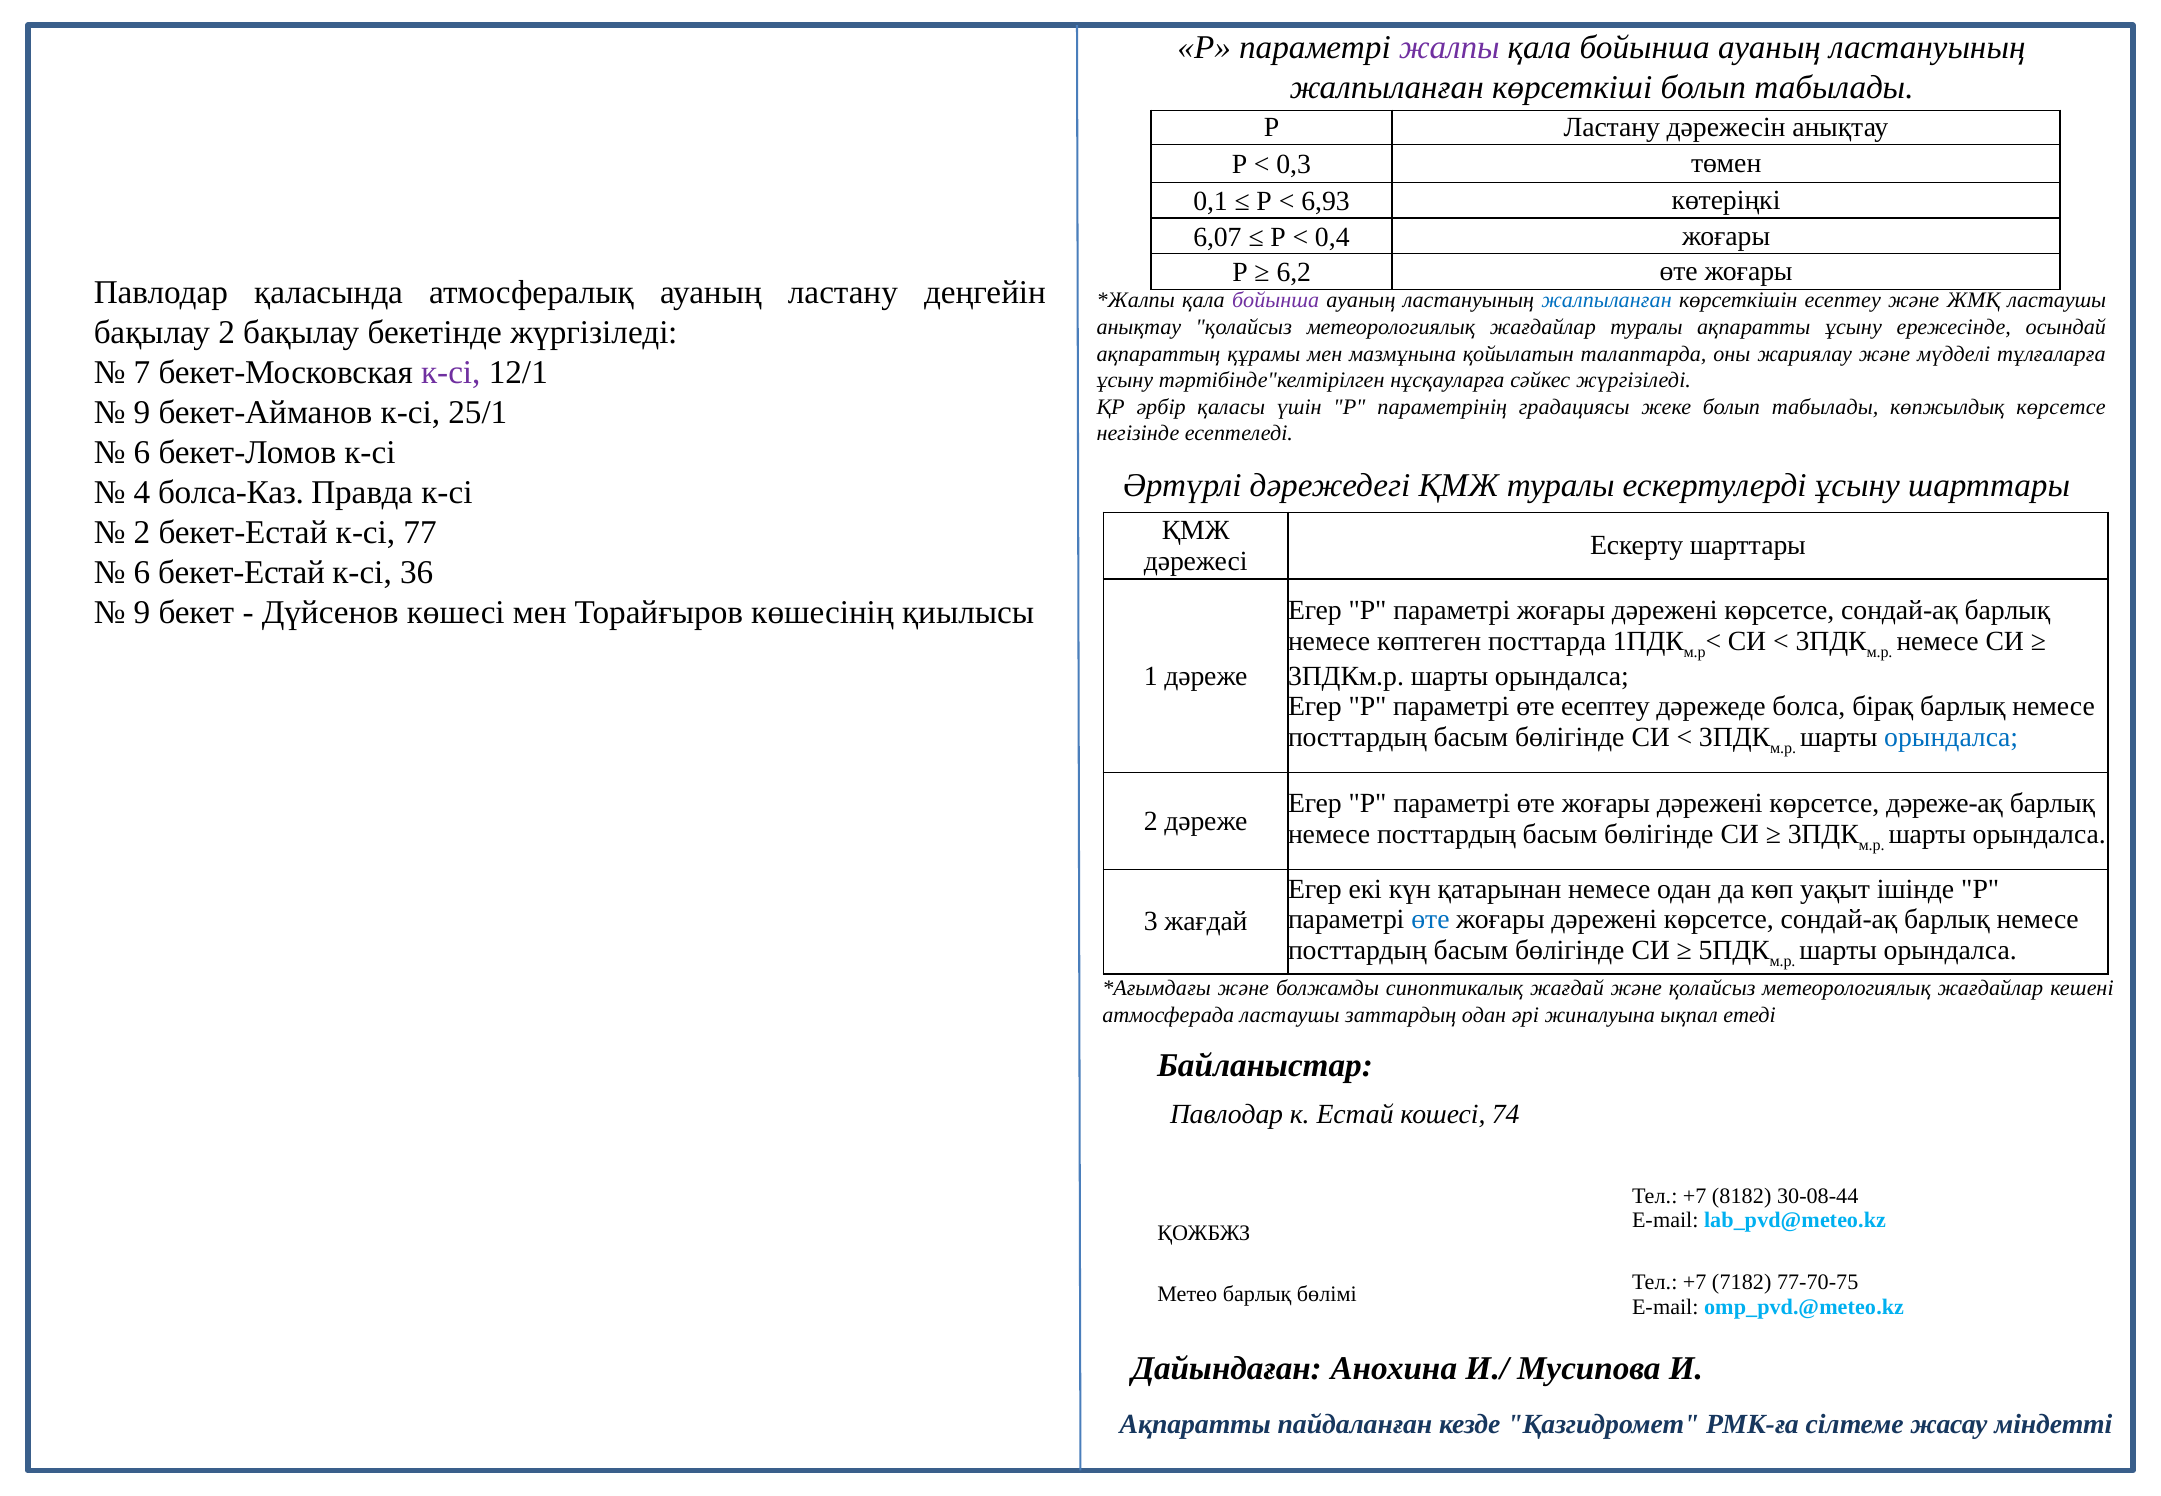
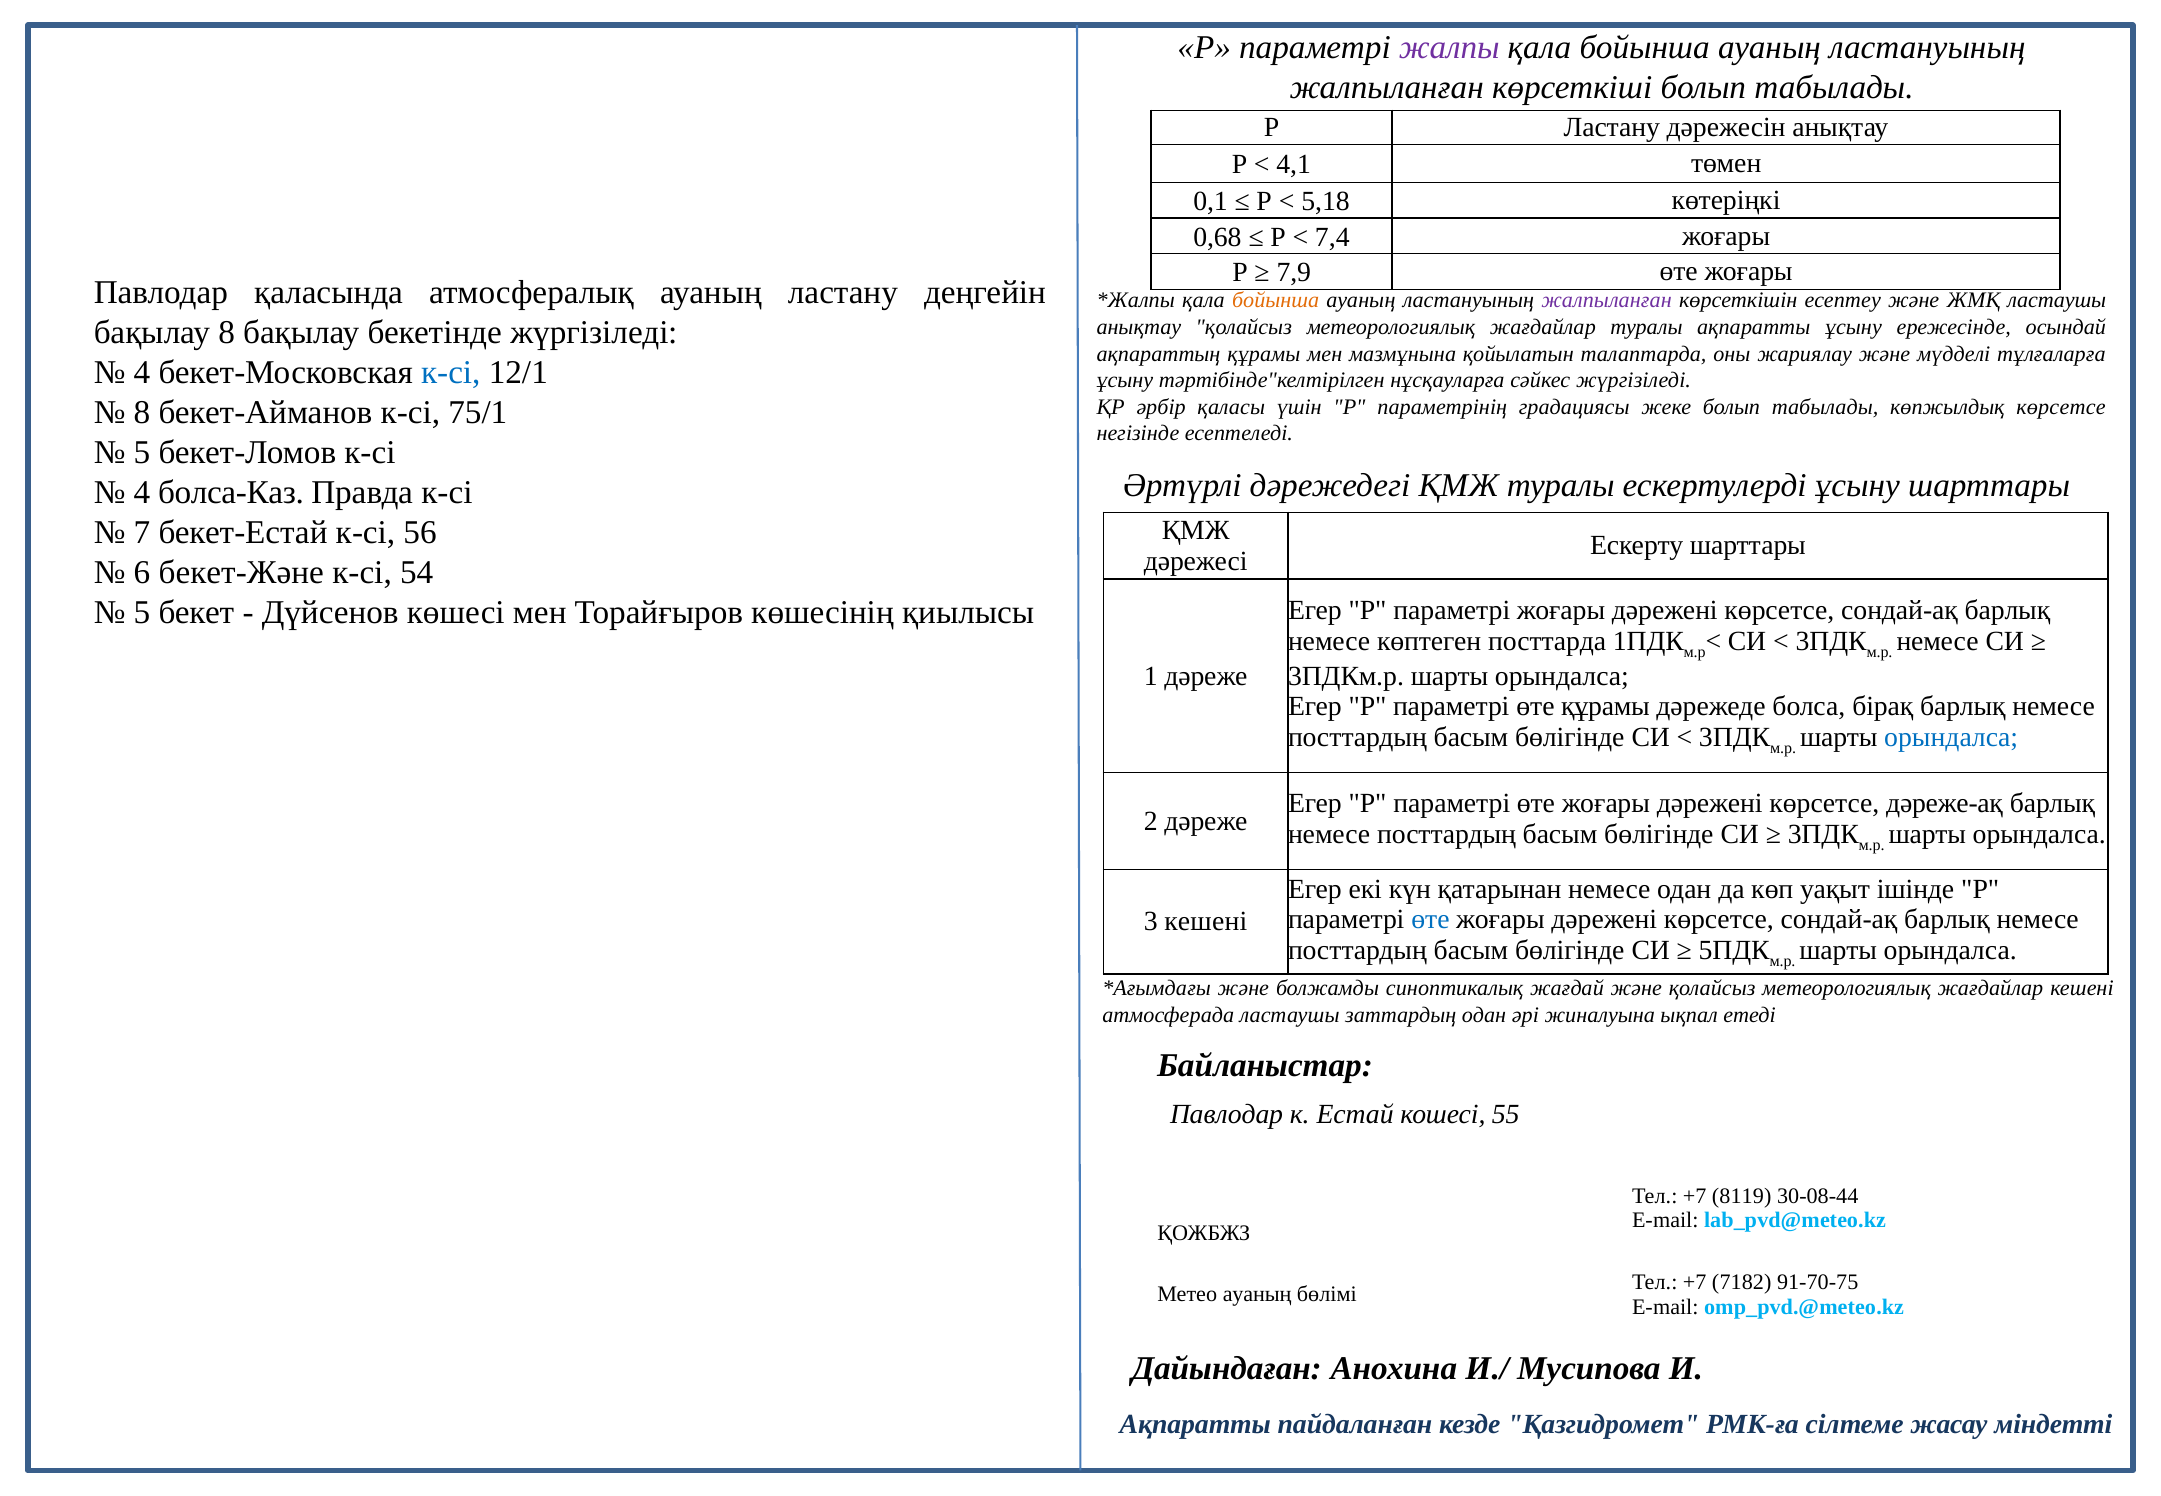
0,3: 0,3 -> 4,1
6,93: 6,93 -> 5,18
6,07: 6,07 -> 0,68
0,4: 0,4 -> 7,4
6,2: 6,2 -> 7,9
бойынша at (1276, 301) colour: purple -> orange
жалпыланған at (1607, 301) colour: blue -> purple
бақылау 2: 2 -> 8
7 at (142, 373): 7 -> 4
к-сі at (451, 373) colour: purple -> blue
9 at (142, 413): 9 -> 8
25/1: 25/1 -> 75/1
6 at (142, 453): 6 -> 5
2 at (142, 532): 2 -> 7
77: 77 -> 56
6 бекет-Естай: бекет-Естай -> бекет-Және
36: 36 -> 54
9 at (142, 612): 9 -> 5
өте есептеу: есептеу -> құрамы
3 жағдай: жағдай -> кешені
74: 74 -> 55
8182: 8182 -> 8119
77-70-75: 77-70-75 -> 91-70-75
Метео барлық: барлық -> ауаның
